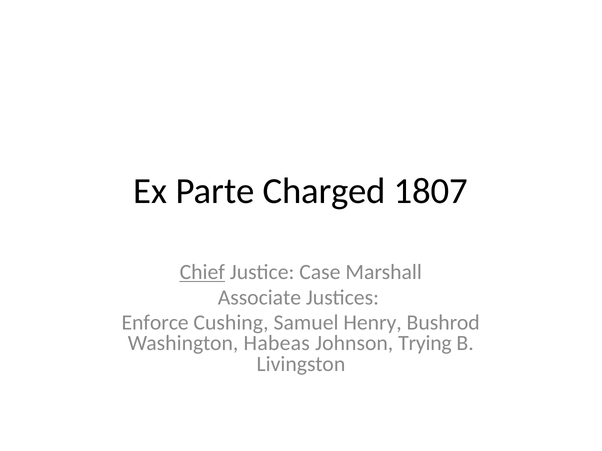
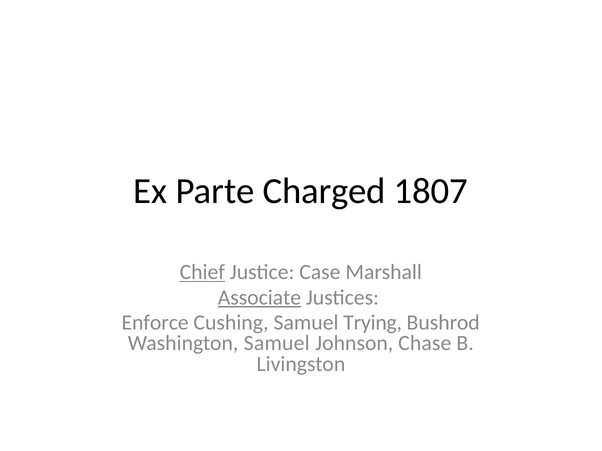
Associate underline: none -> present
Henry: Henry -> Trying
Washington Habeas: Habeas -> Samuel
Trying: Trying -> Chase
